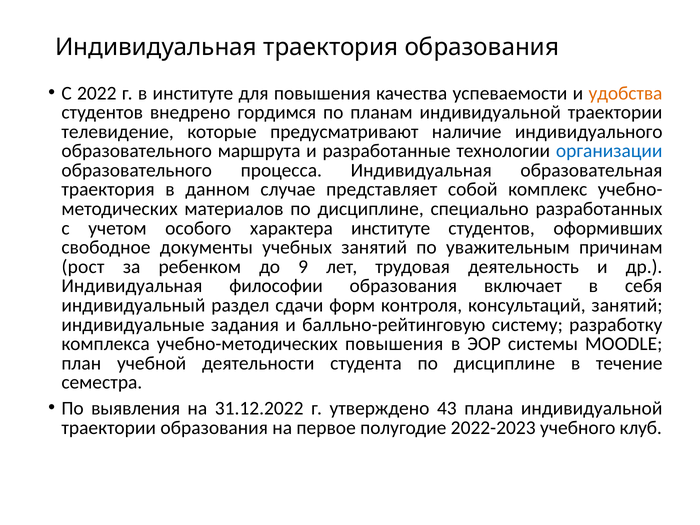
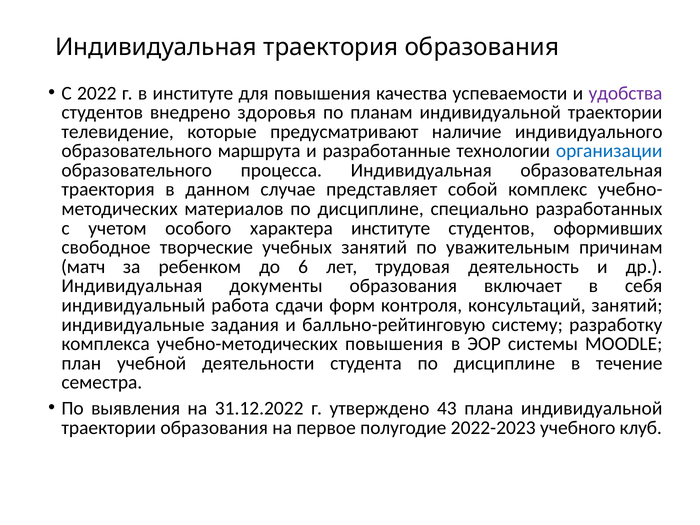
удобства colour: orange -> purple
гордимся: гордимся -> здоровья
документы: документы -> творческие
рост: рост -> матч
9: 9 -> 6
философии: философии -> документы
раздел: раздел -> работа
